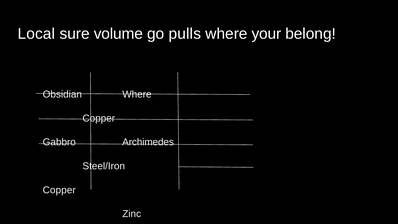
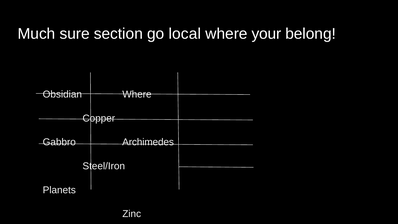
Local: Local -> Much
volume: volume -> section
pulls: pulls -> local
Copper at (59, 190): Copper -> Planets
